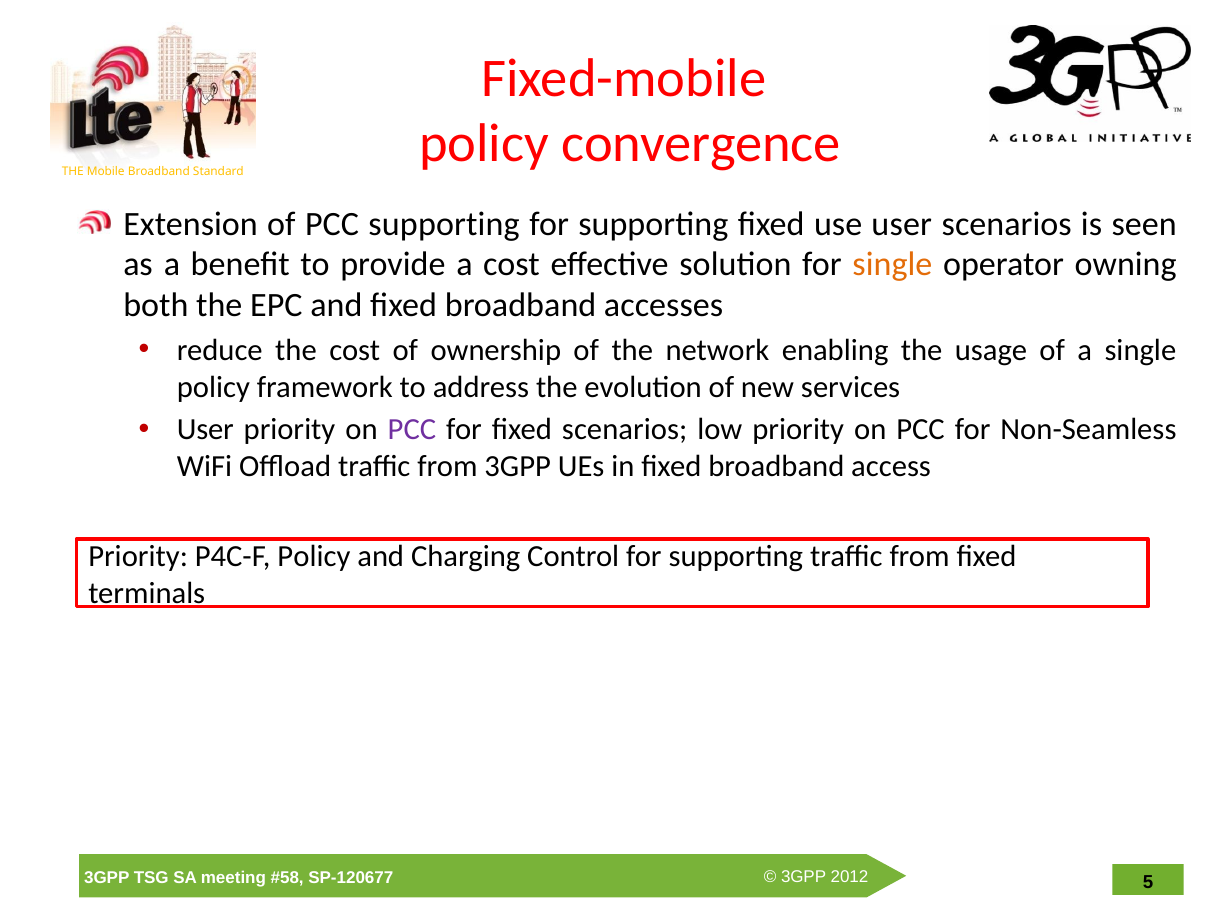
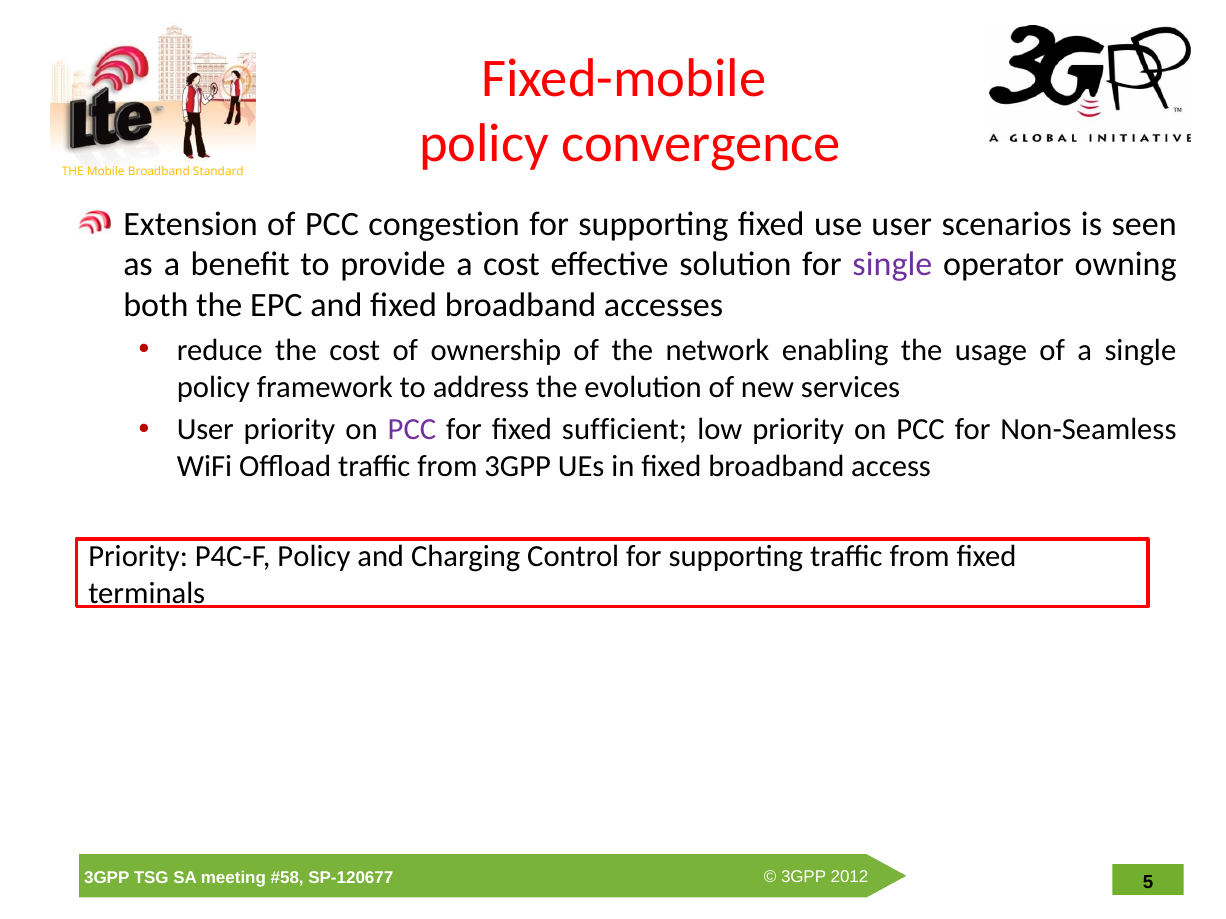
PCC supporting: supporting -> congestion
single at (892, 265) colour: orange -> purple
fixed scenarios: scenarios -> sufficient
